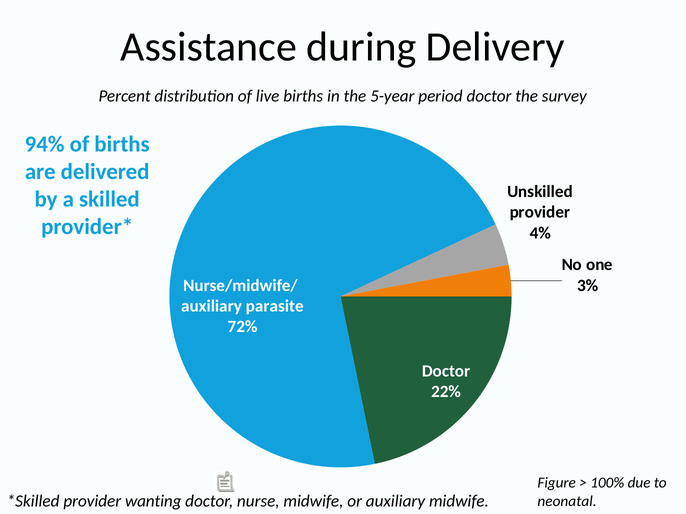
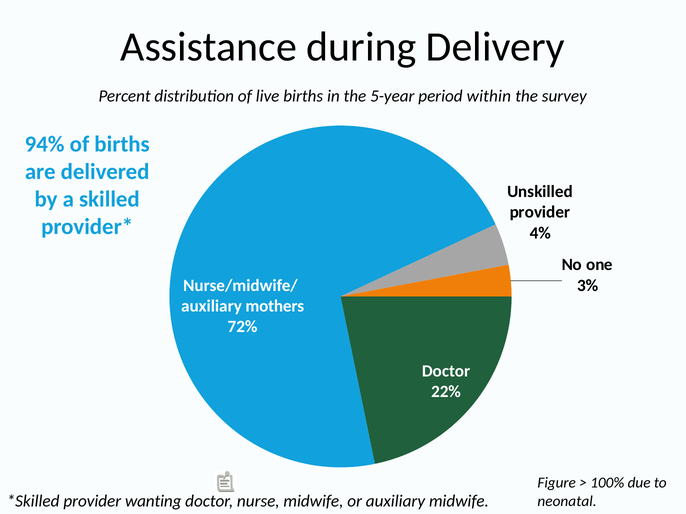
period doctor: doctor -> within
parasite: parasite -> mothers
